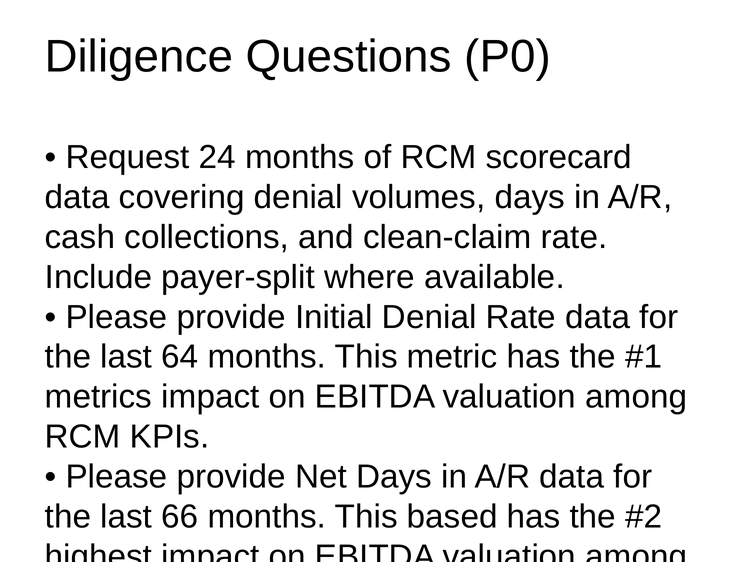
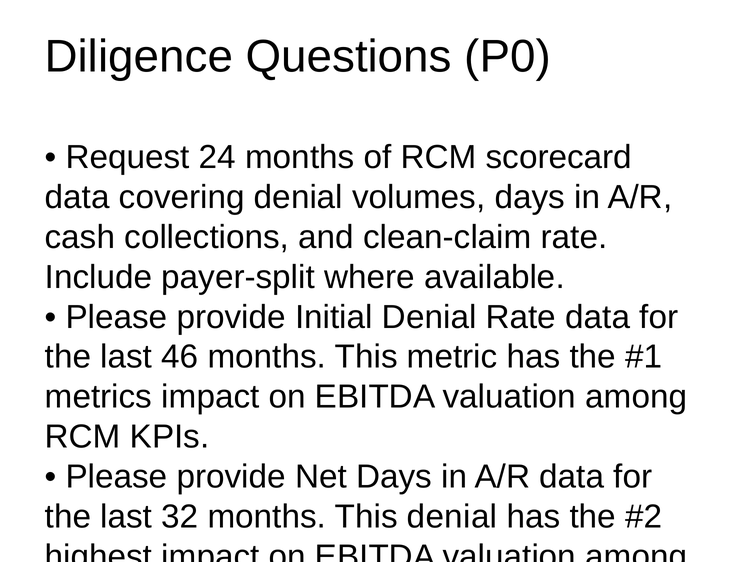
64: 64 -> 46
66: 66 -> 32
This based: based -> denial
